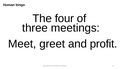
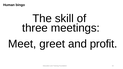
four: four -> skill
